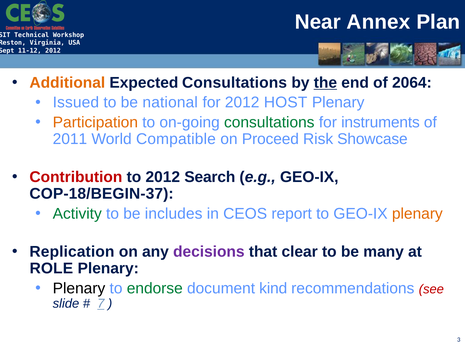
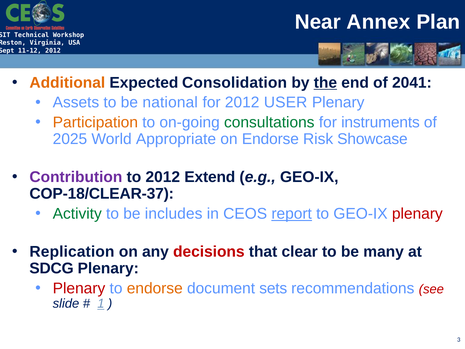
Expected Consultations: Consultations -> Consolidation
2064: 2064 -> 2041
Issued: Issued -> Assets
HOST: HOST -> USER
2011: 2011 -> 2025
Compatible: Compatible -> Appropriate
on Proceed: Proceed -> Endorse
Contribution colour: red -> purple
Search: Search -> Extend
COP-18/BEGIN-37: COP-18/BEGIN-37 -> COP-18/CLEAR-37
report underline: none -> present
plenary at (417, 214) colour: orange -> red
decisions colour: purple -> red
ROLE: ROLE -> SDCG
Plenary at (79, 288) colour: black -> red
endorse at (155, 288) colour: green -> orange
kind: kind -> sets
7: 7 -> 1
